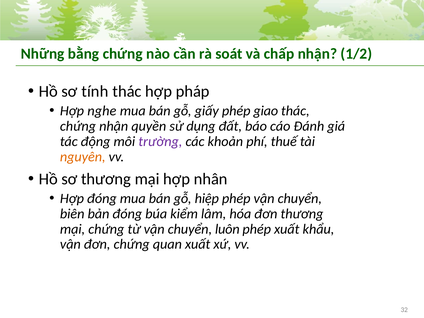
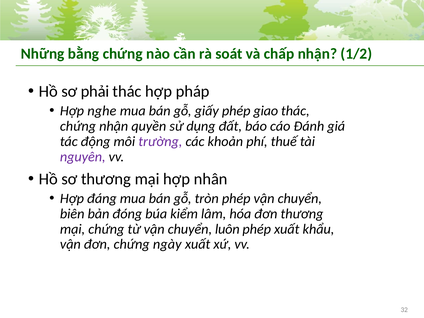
tính: tính -> phải
nguyên colour: orange -> purple
Hợp đóng: đóng -> đáng
hiệp: hiệp -> tròn
quan: quan -> ngày
